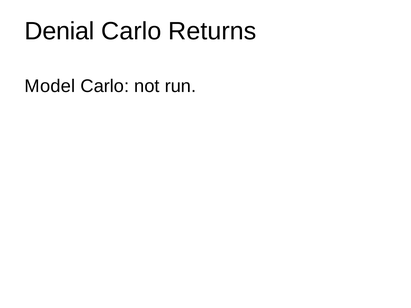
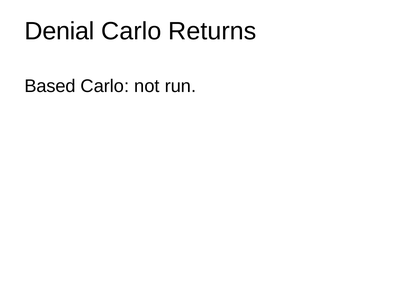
Model: Model -> Based
